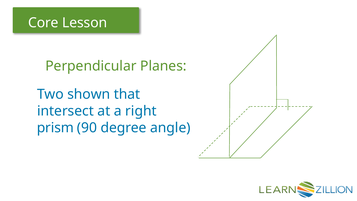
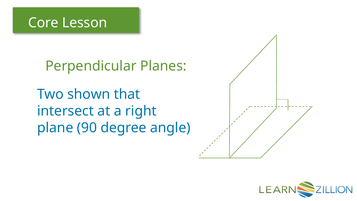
prism: prism -> plane
